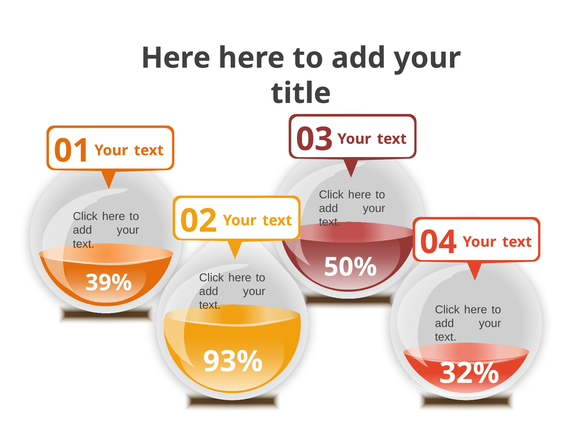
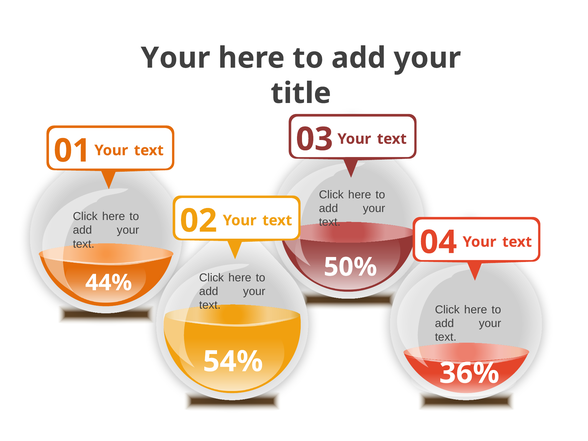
Here at (176, 58): Here -> Your
39%: 39% -> 44%
93%: 93% -> 54%
32%: 32% -> 36%
